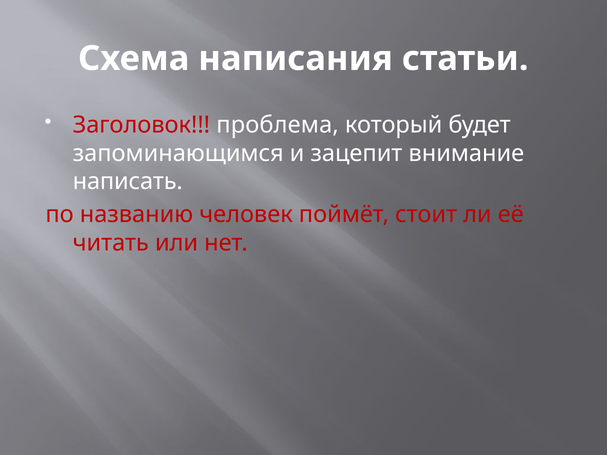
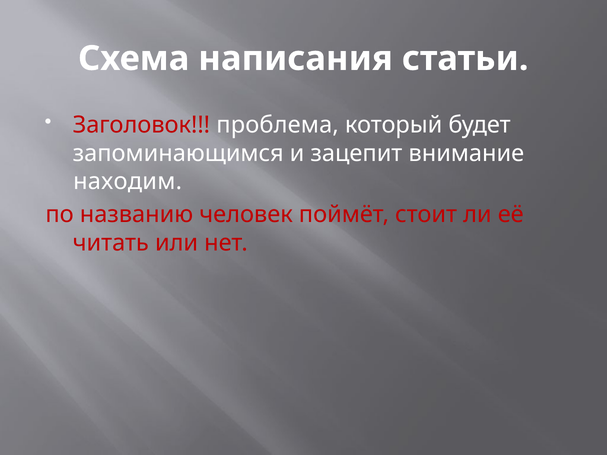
написать: написать -> находим
